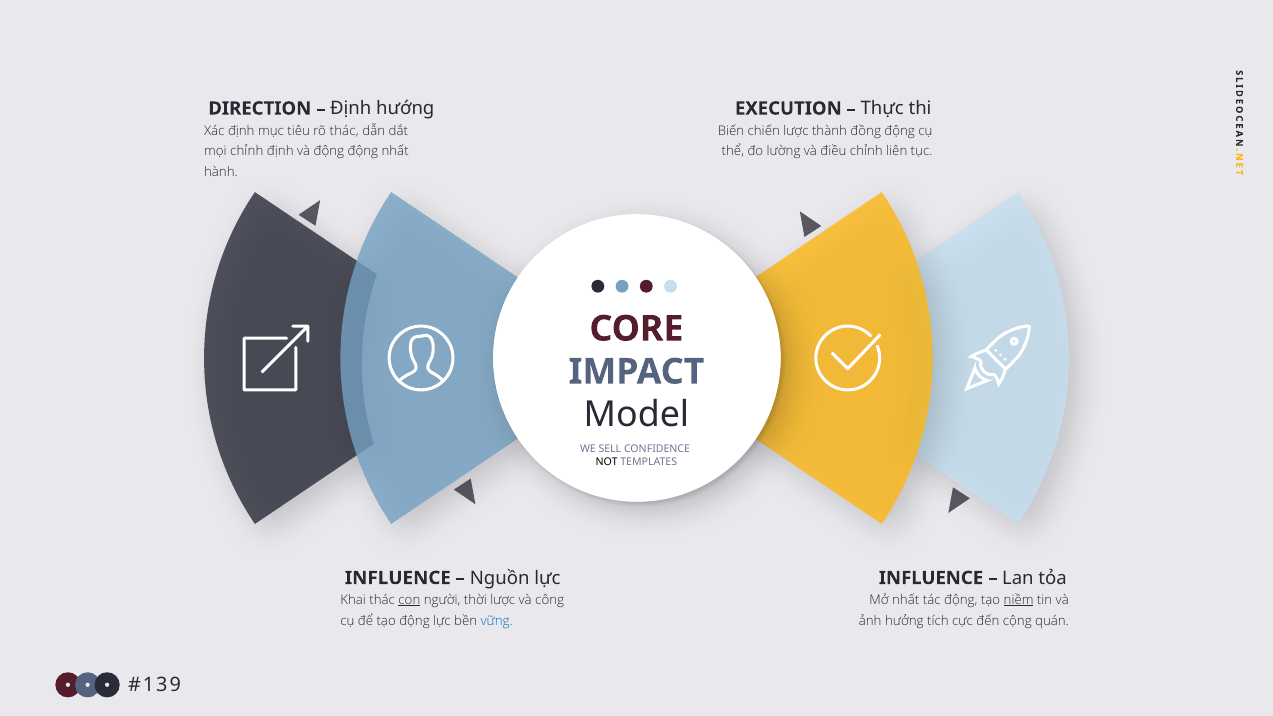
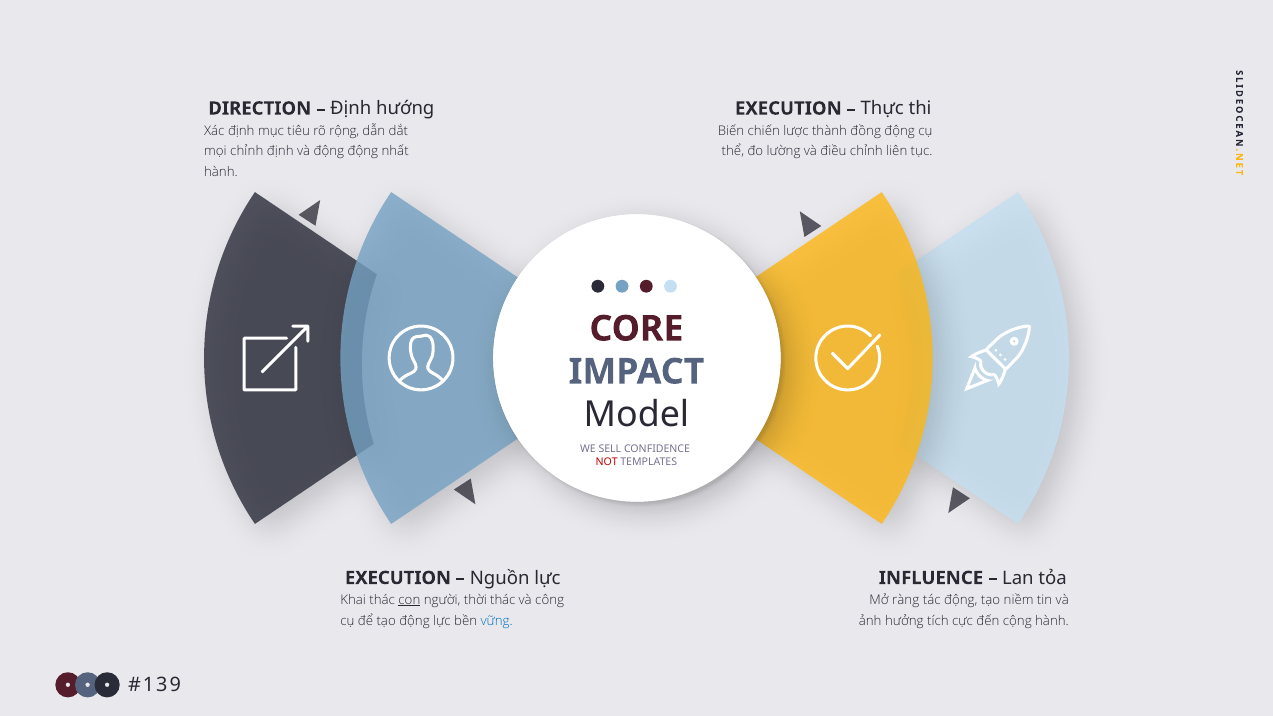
rõ thác: thác -> rộng
NOT colour: black -> red
INFLUENCE at (398, 578): INFLUENCE -> EXECUTION
thời lược: lược -> thác
Mở nhất: nhất -> ràng
niềm underline: present -> none
cộng quán: quán -> hành
